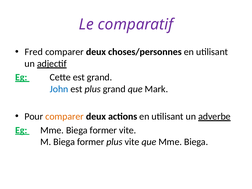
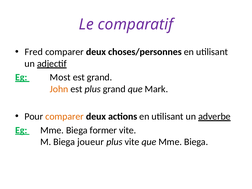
Cette: Cette -> Most
John colour: blue -> orange
M Biega former: former -> joueur
